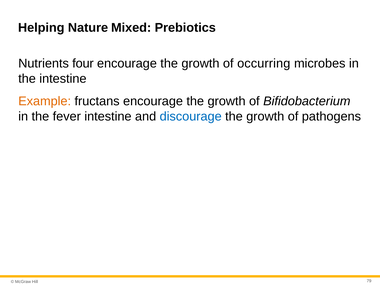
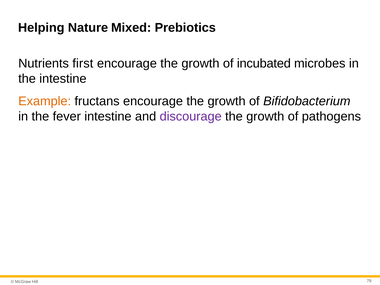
four: four -> first
occurring: occurring -> incubated
discourage colour: blue -> purple
